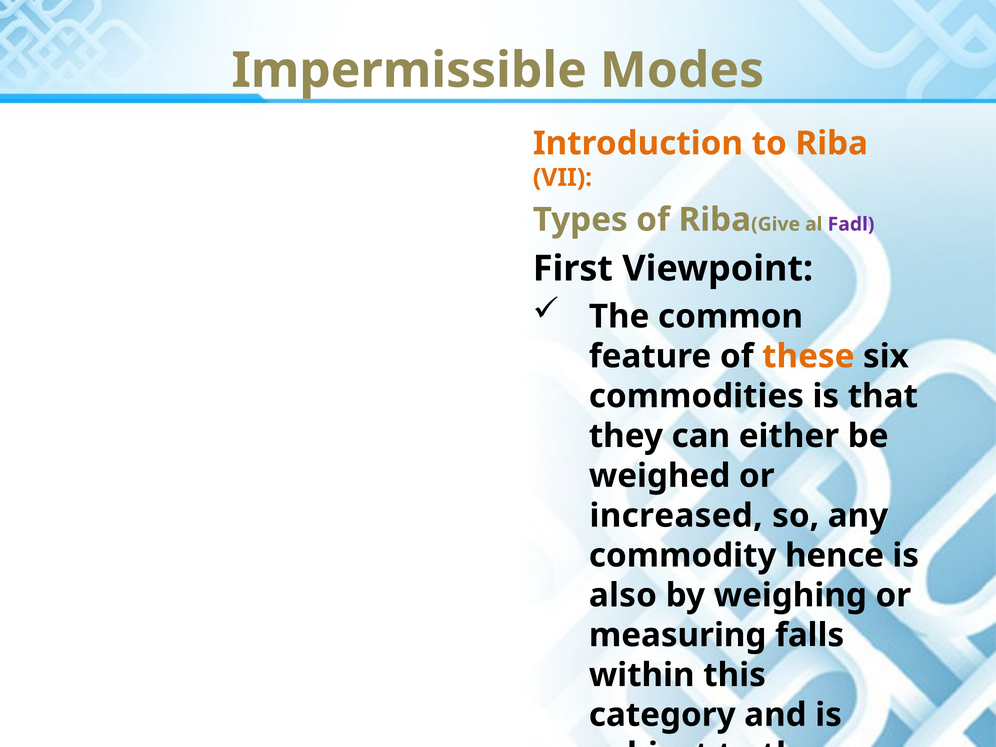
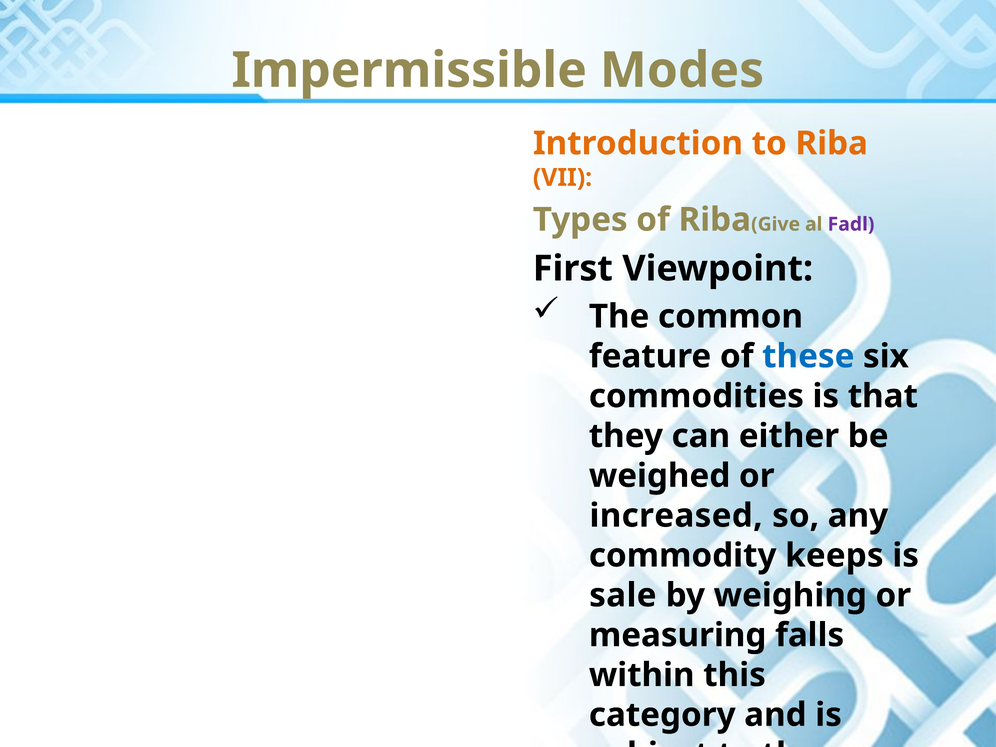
these colour: orange -> blue
hence: hence -> keeps
also: also -> sale
